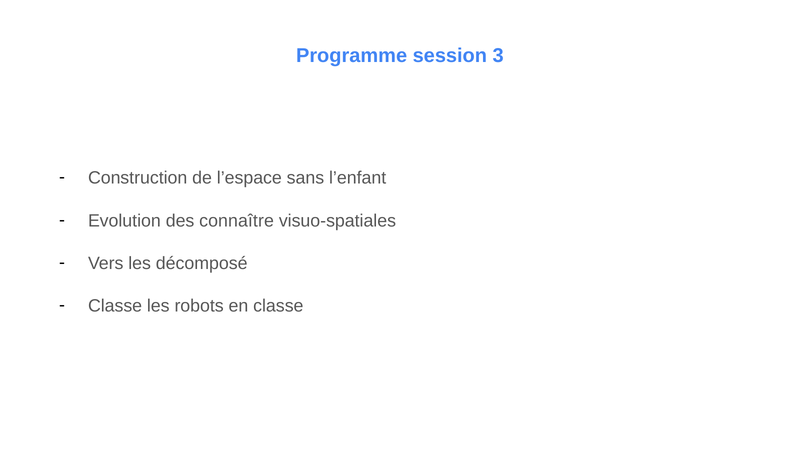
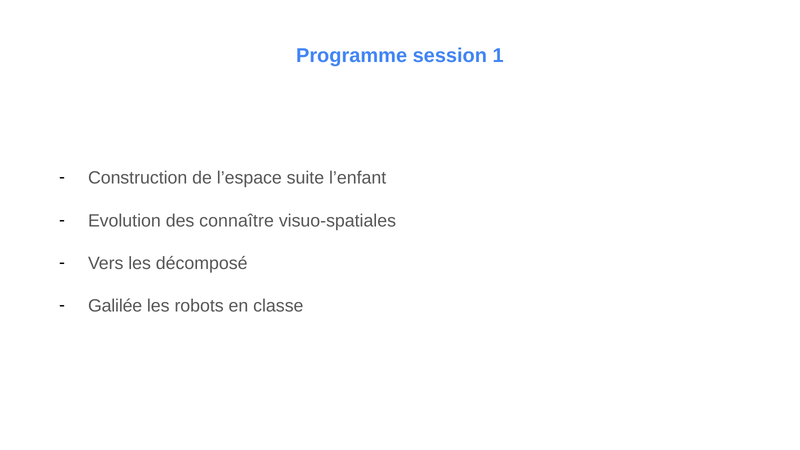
3: 3 -> 1
sans: sans -> suite
Classe at (115, 306): Classe -> Galilée
